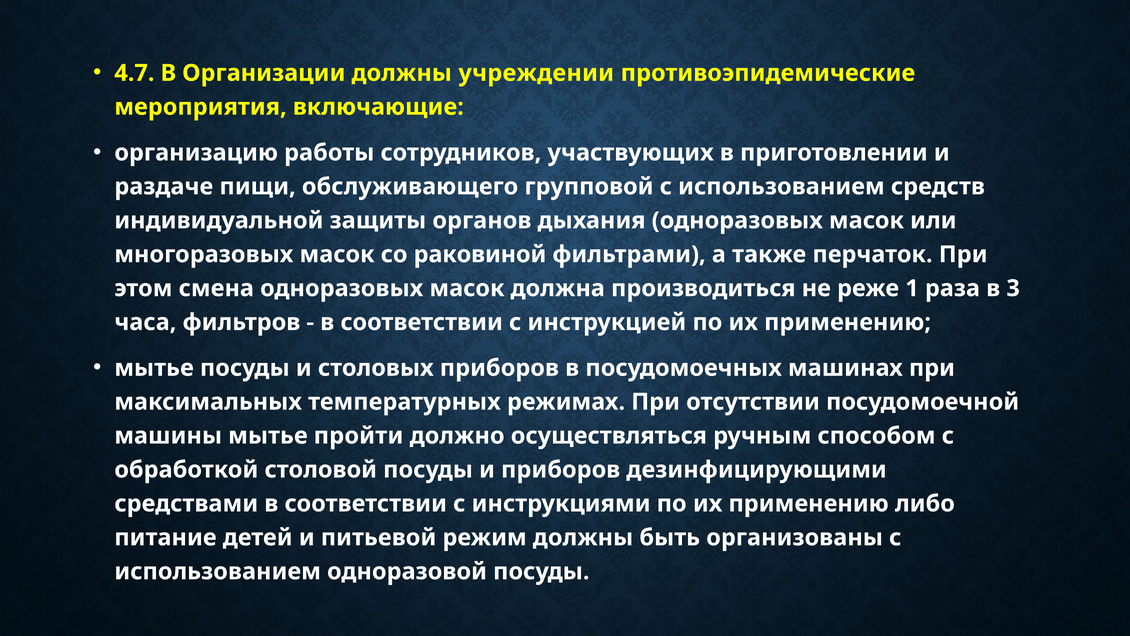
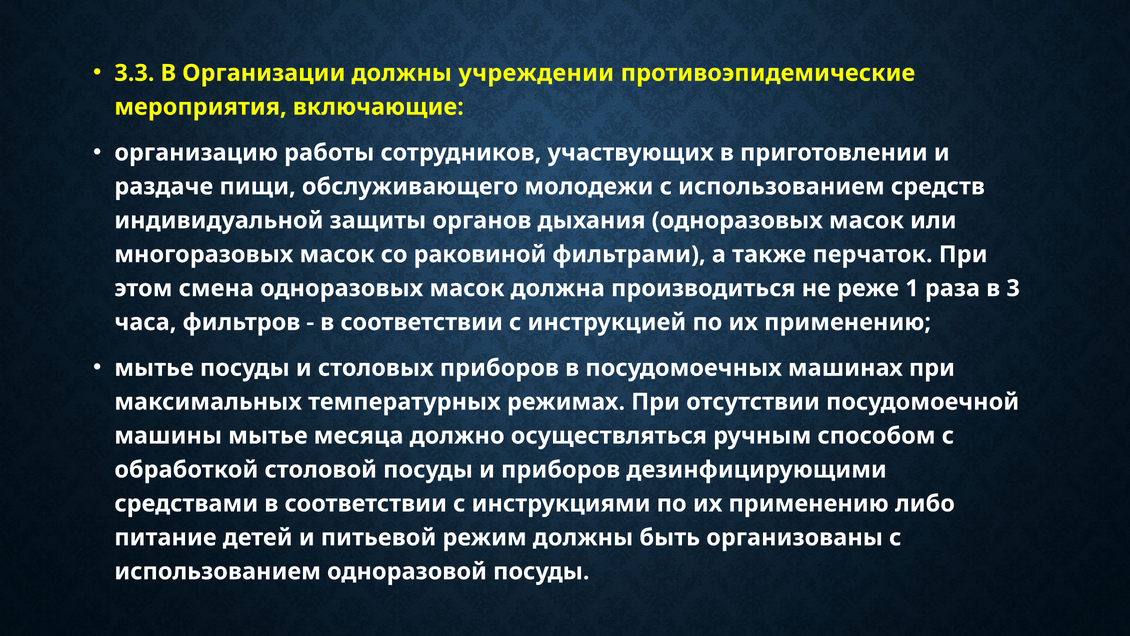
4.7: 4.7 -> 3.3
групповой: групповой -> молодежи
пройти: пройти -> месяца
